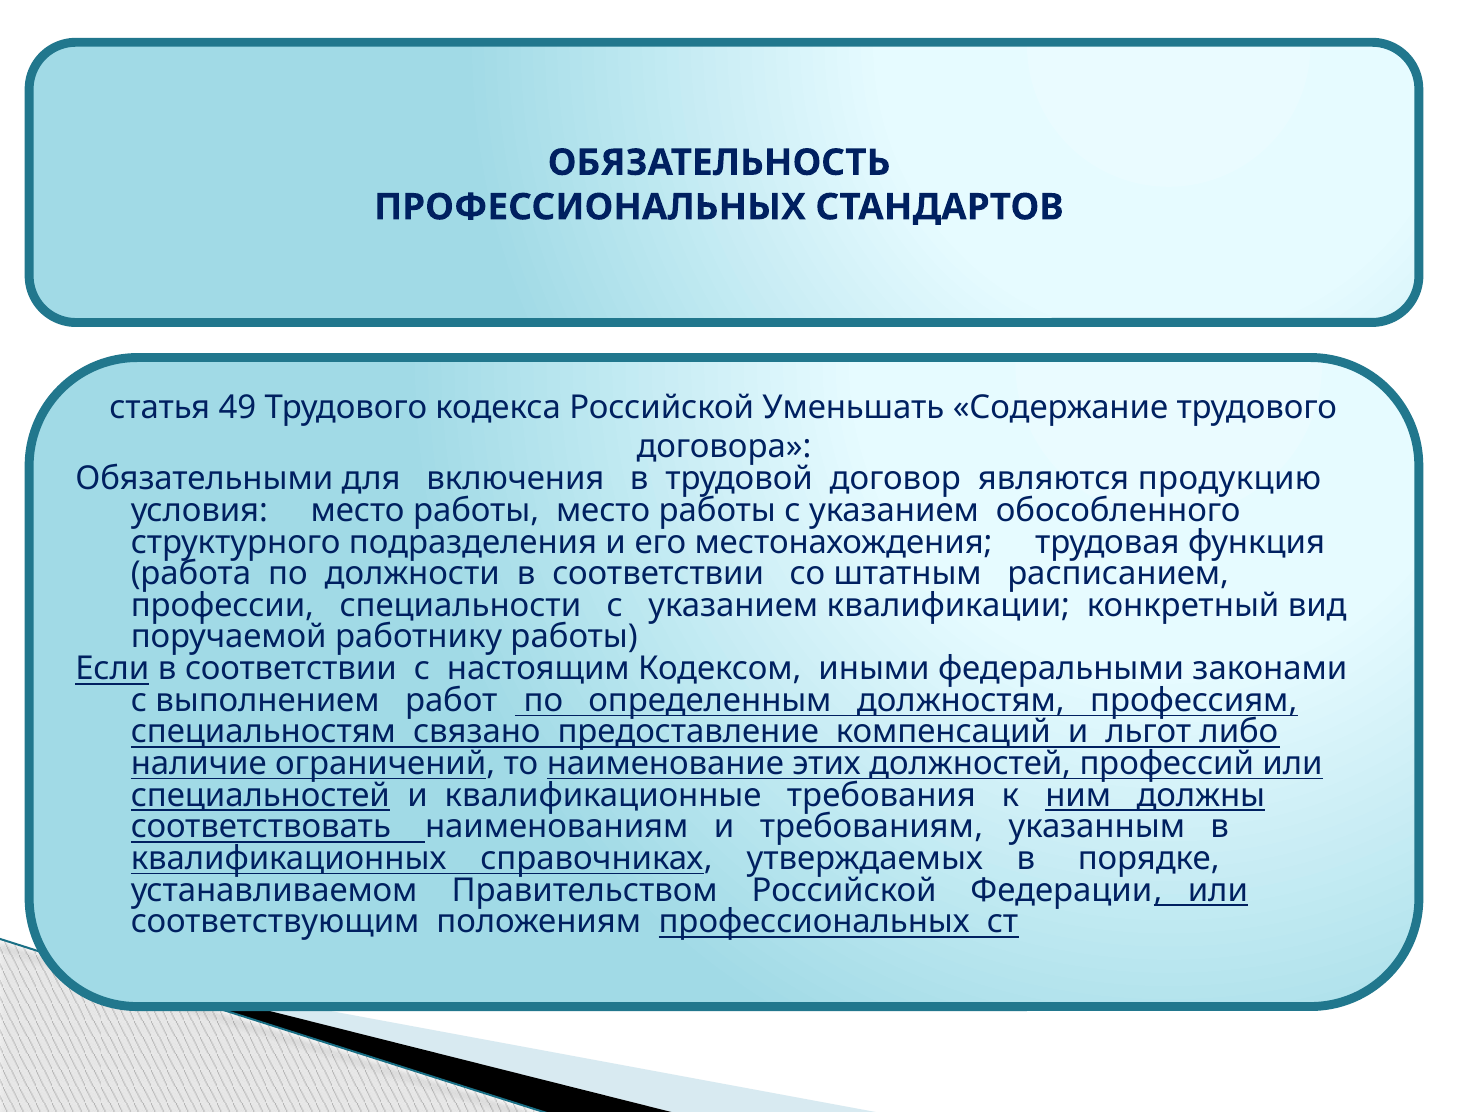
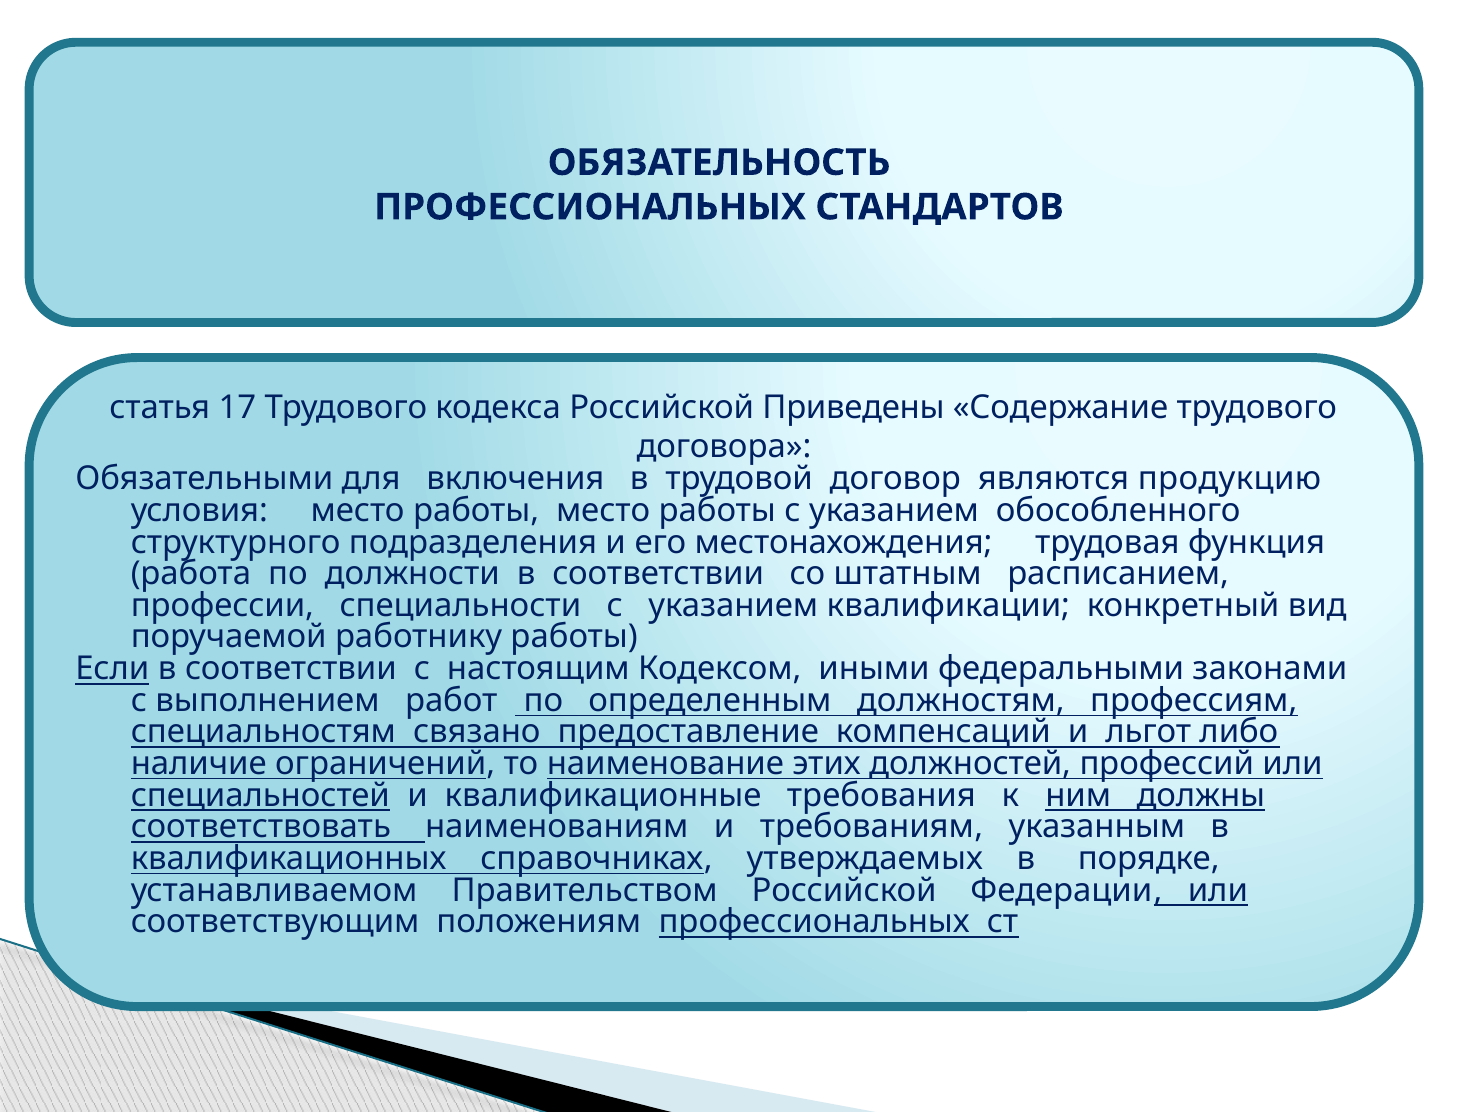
49: 49 -> 17
Уменьшать: Уменьшать -> Приведены
